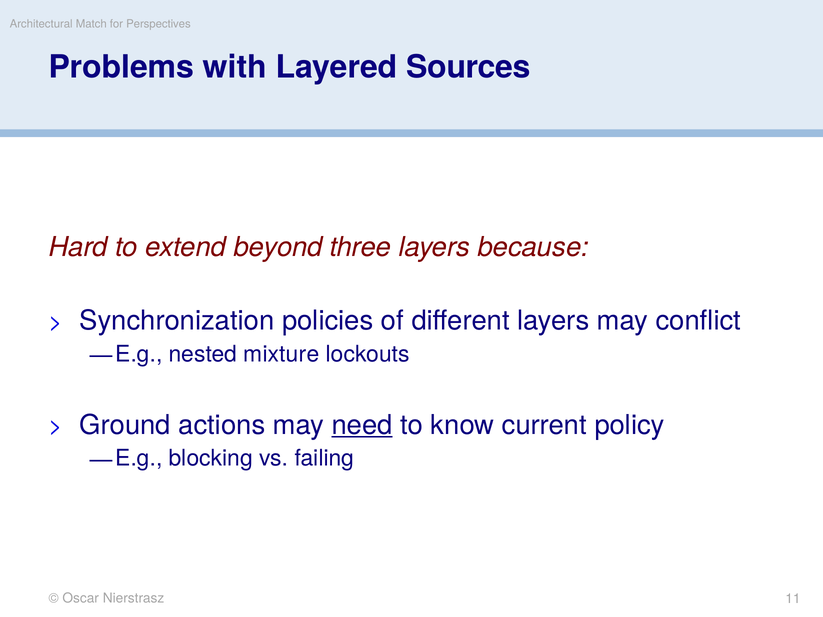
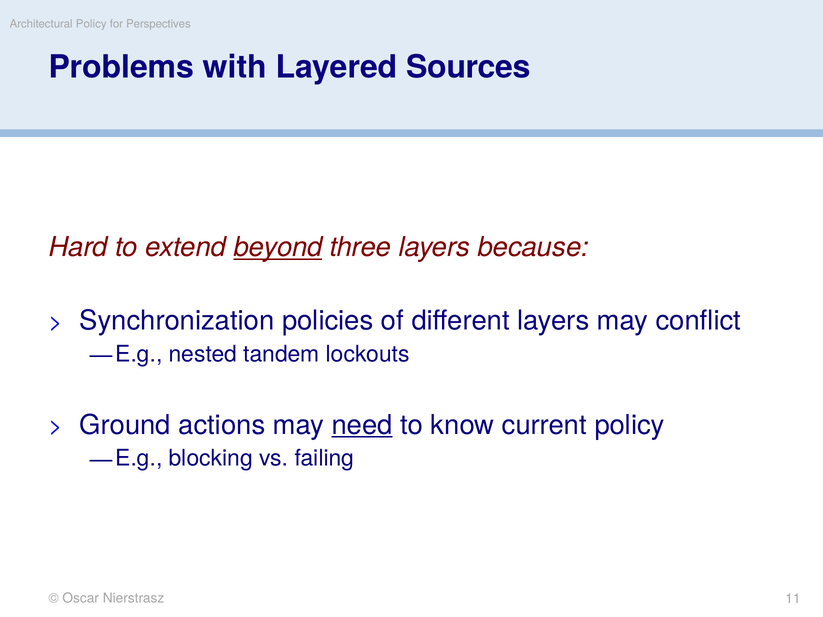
Architectural Match: Match -> Policy
beyond underline: none -> present
mixture: mixture -> tandem
